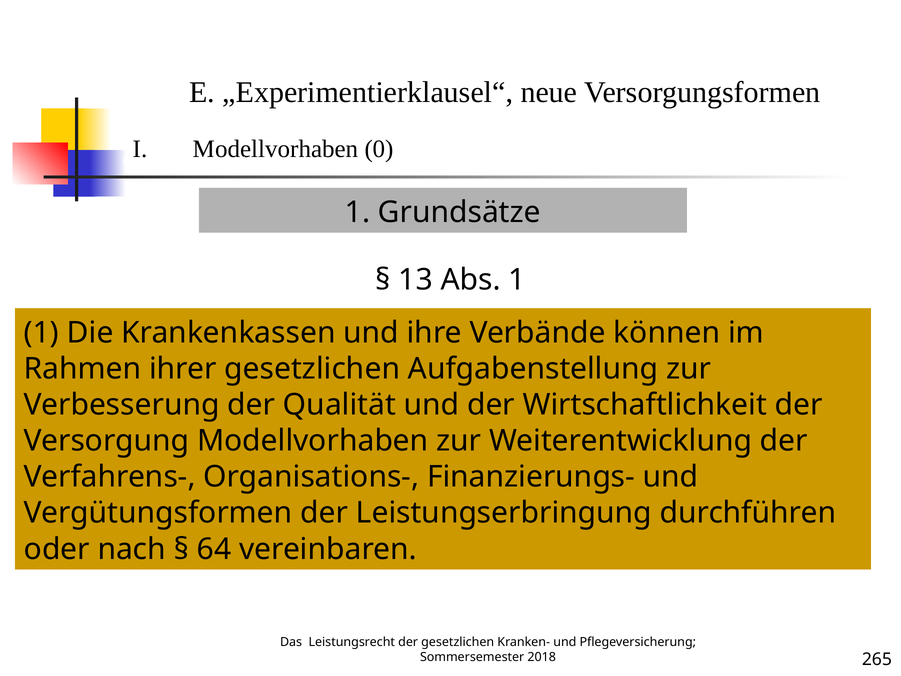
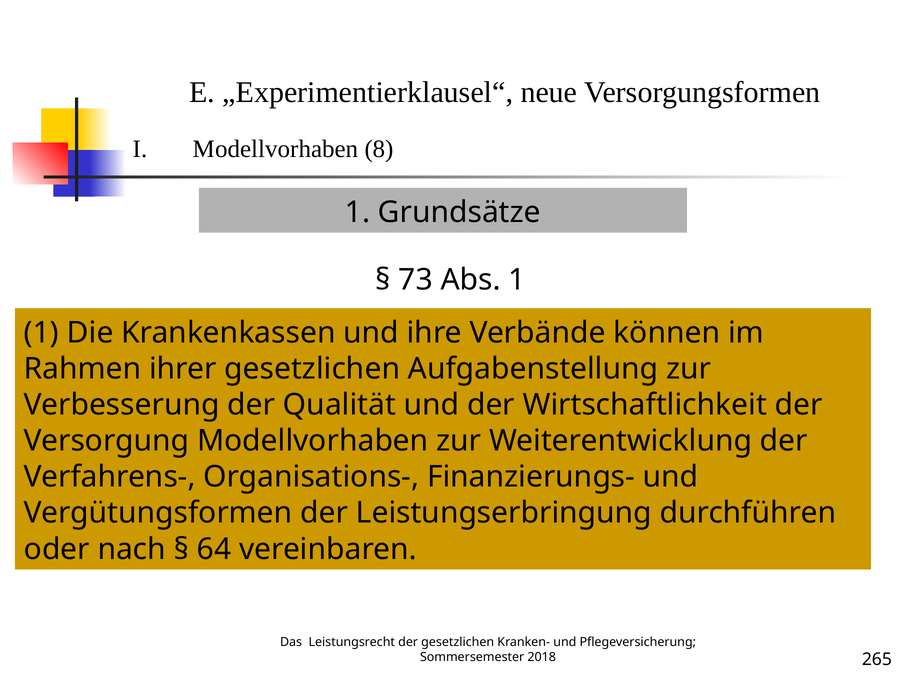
0: 0 -> 8
13: 13 -> 73
